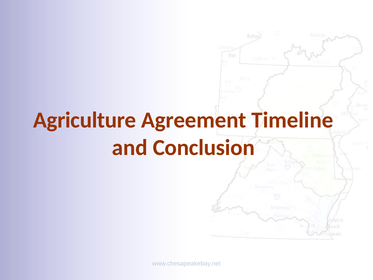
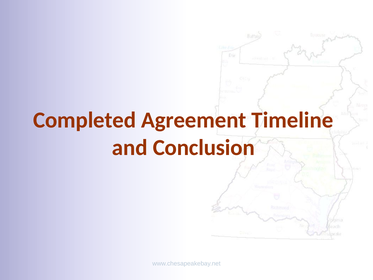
Agriculture: Agriculture -> Completed
